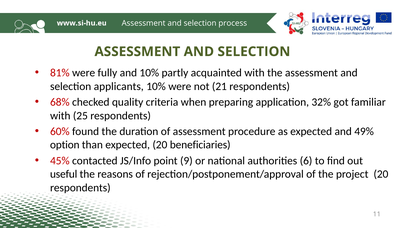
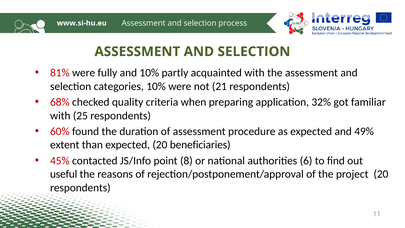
applicants: applicants -> categories
option: option -> extent
9: 9 -> 8
